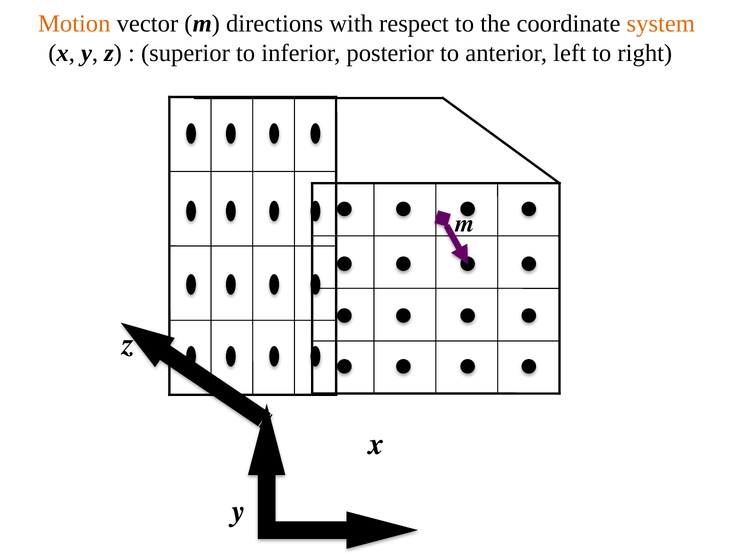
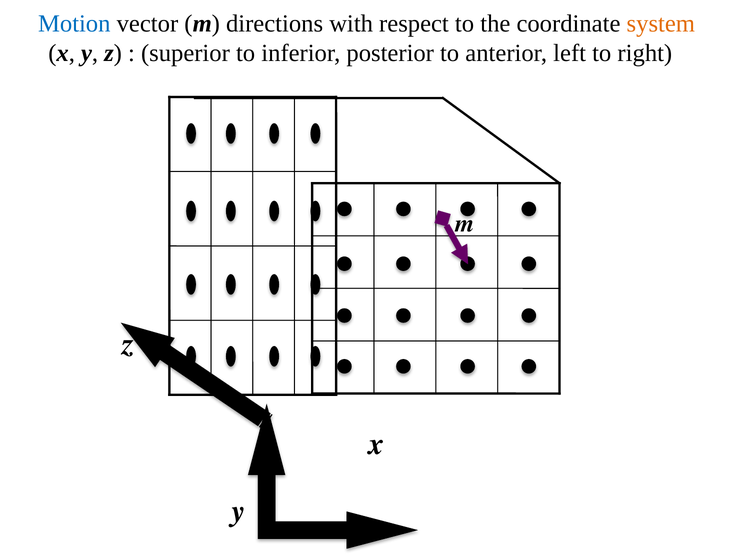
Motion colour: orange -> blue
